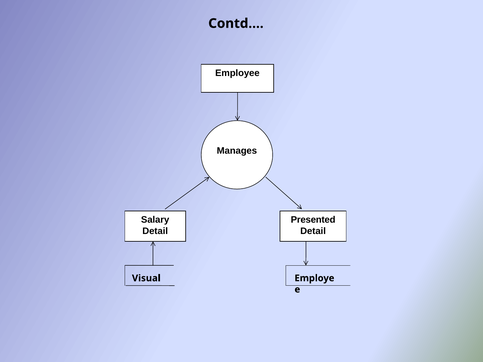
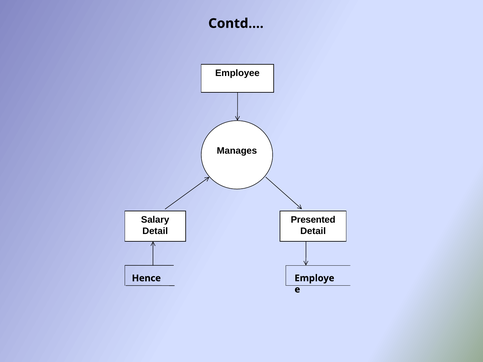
Visual: Visual -> Hence
